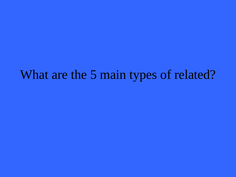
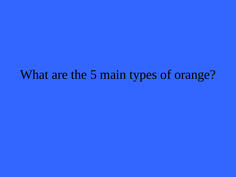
related: related -> orange
